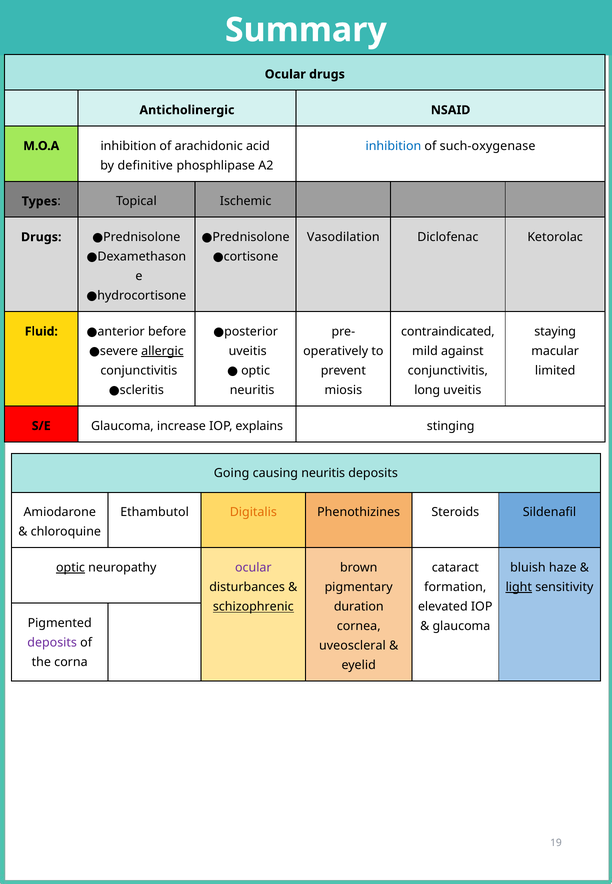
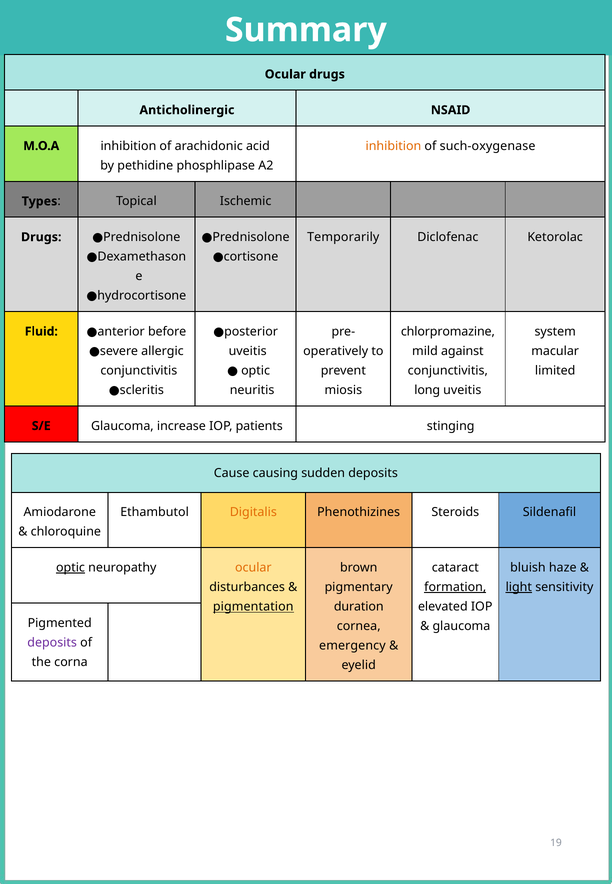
inhibition at (393, 146) colour: blue -> orange
definitive: definitive -> pethidine
Vasodilation: Vasodilation -> Temporarily
contraindicated: contraindicated -> chlorpromazine
staying: staying -> system
allergic underline: present -> none
explains: explains -> patients
Going: Going -> Cause
causing neuritis: neuritis -> sudden
ocular at (253, 568) colour: purple -> orange
formation underline: none -> present
schizophrenic: schizophrenic -> pigmentation
uveoscleral: uveoscleral -> emergency
